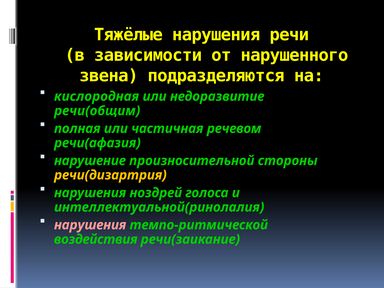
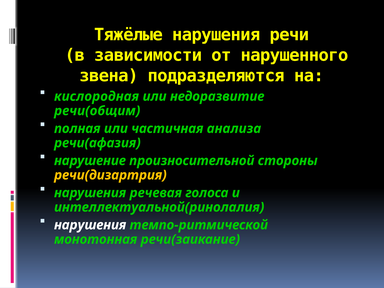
речевом: речевом -> анализа
ноздрей: ноздрей -> речевая
нарушения at (90, 225) colour: pink -> white
воздействия: воздействия -> монотонная
